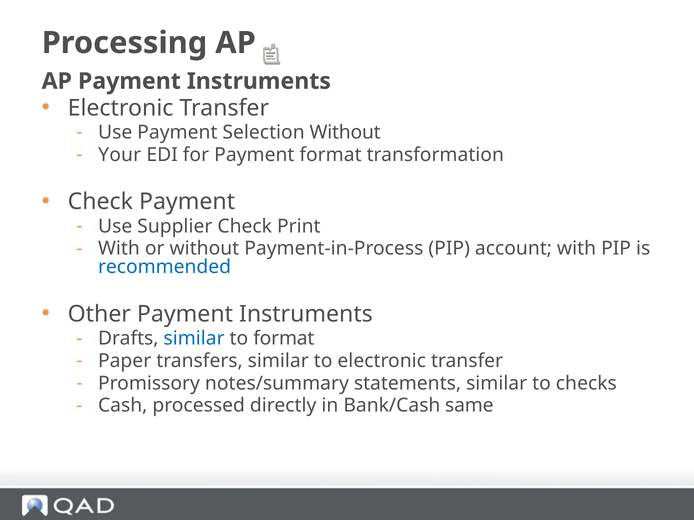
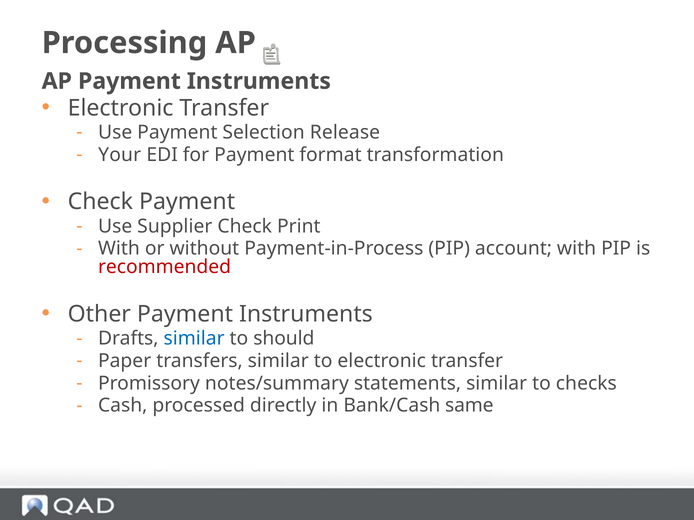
Selection Without: Without -> Release
recommended colour: blue -> red
to format: format -> should
